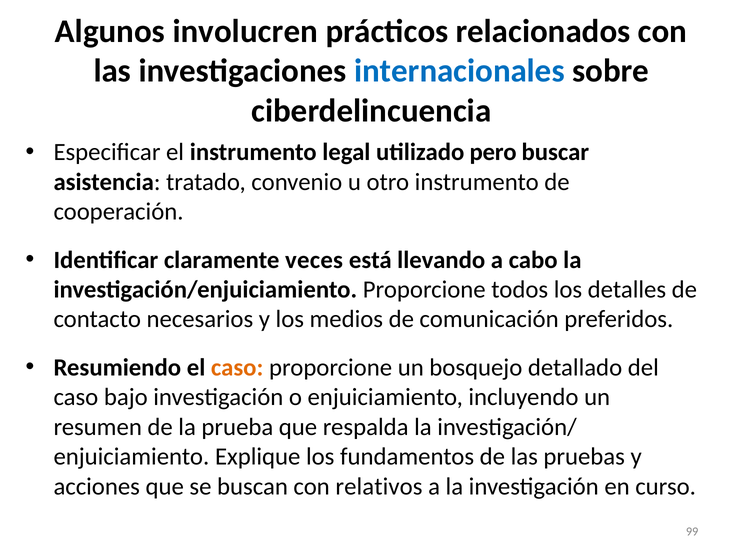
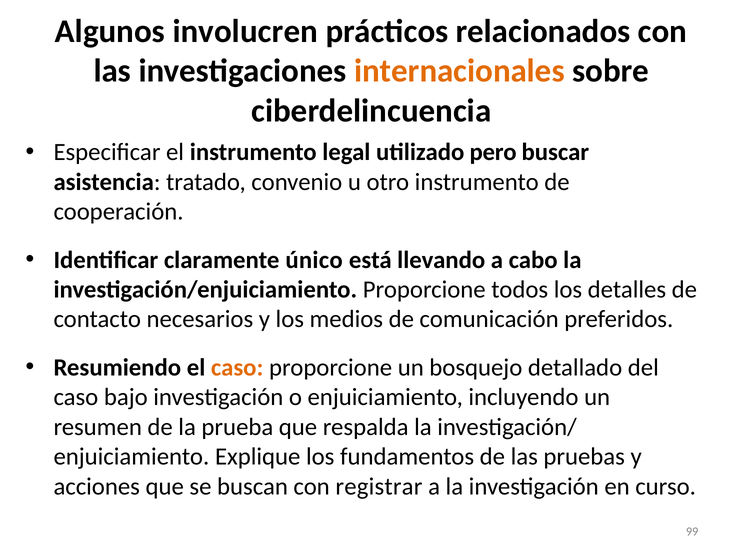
internacionales colour: blue -> orange
veces: veces -> único
relativos: relativos -> registrar
